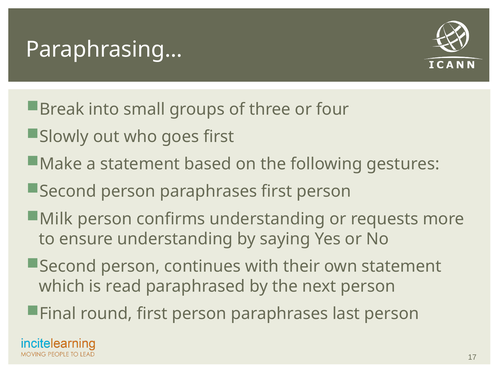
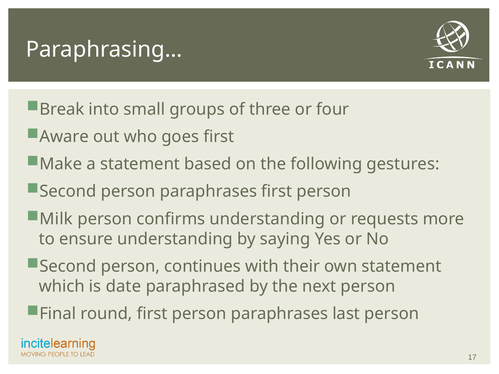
Slowly: Slowly -> Aware
read: read -> date
